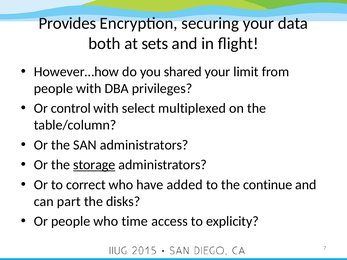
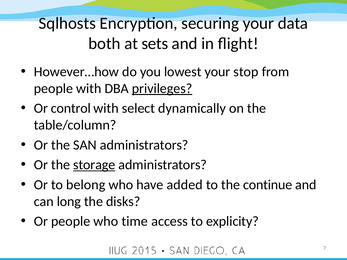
Provides: Provides -> Sqlhosts
shared: shared -> lowest
limit: limit -> stop
privileges underline: none -> present
multiplexed: multiplexed -> dynamically
correct: correct -> belong
part: part -> long
